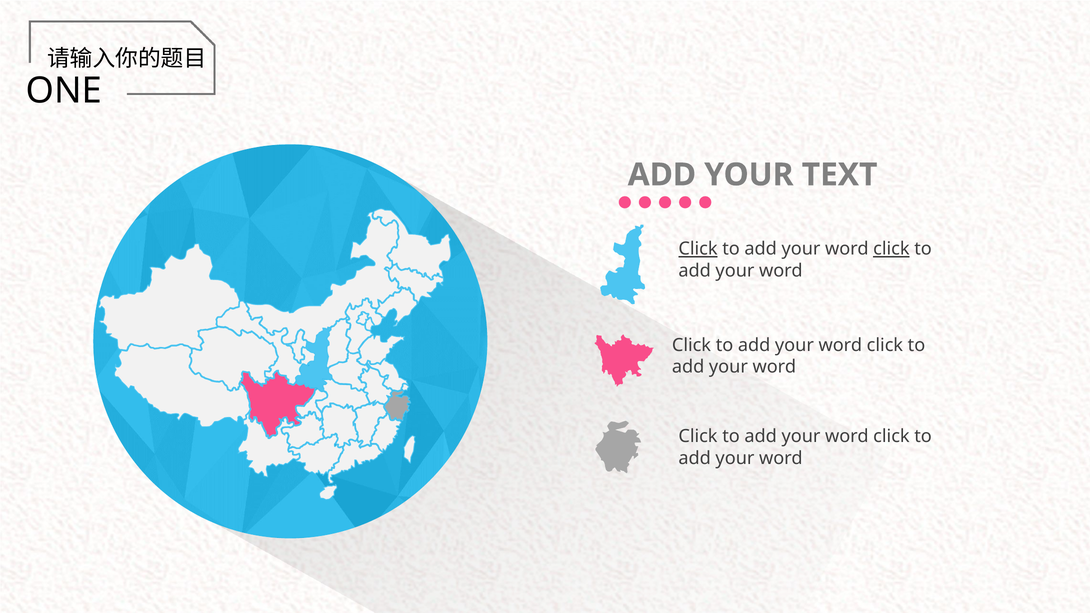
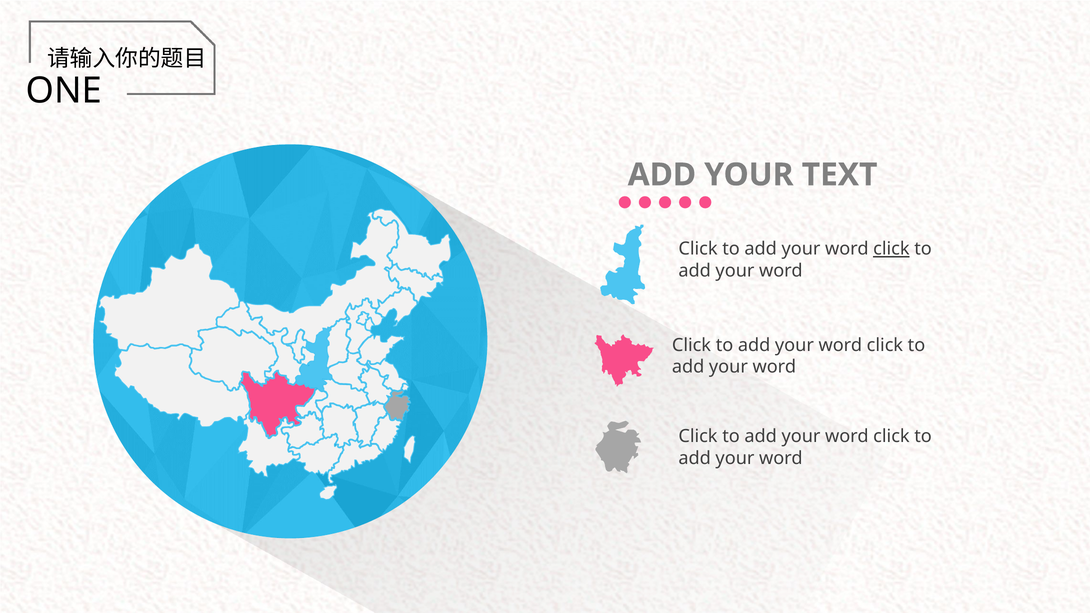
Click at (698, 249) underline: present -> none
